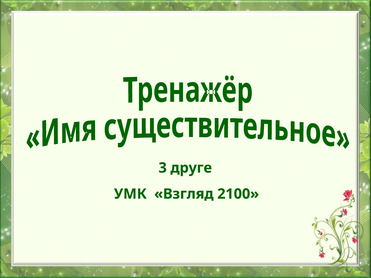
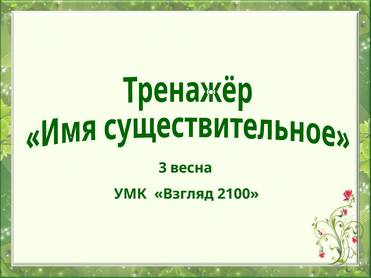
друге: друге -> весна
